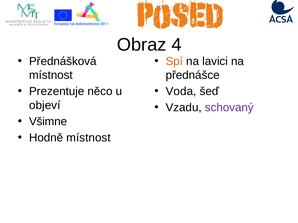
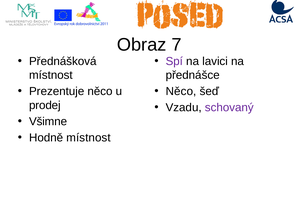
4: 4 -> 7
Spí colour: orange -> purple
Voda at (181, 92): Voda -> Něco
objeví: objeví -> prodej
